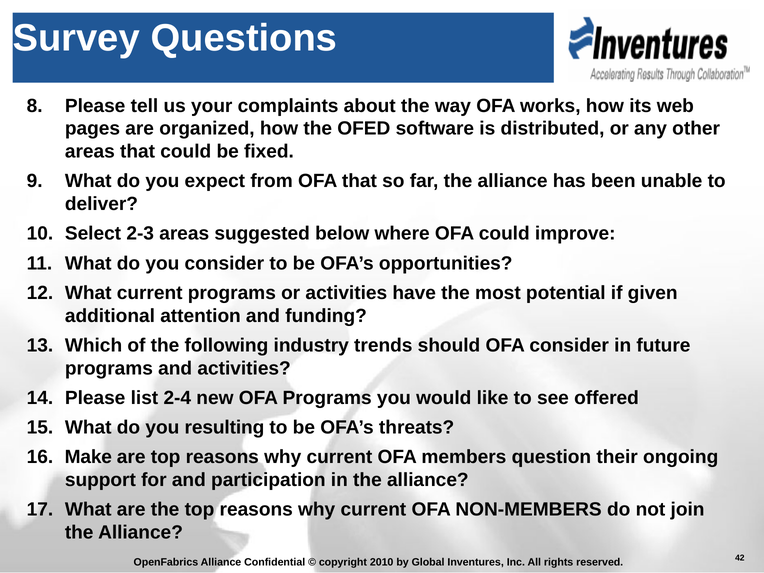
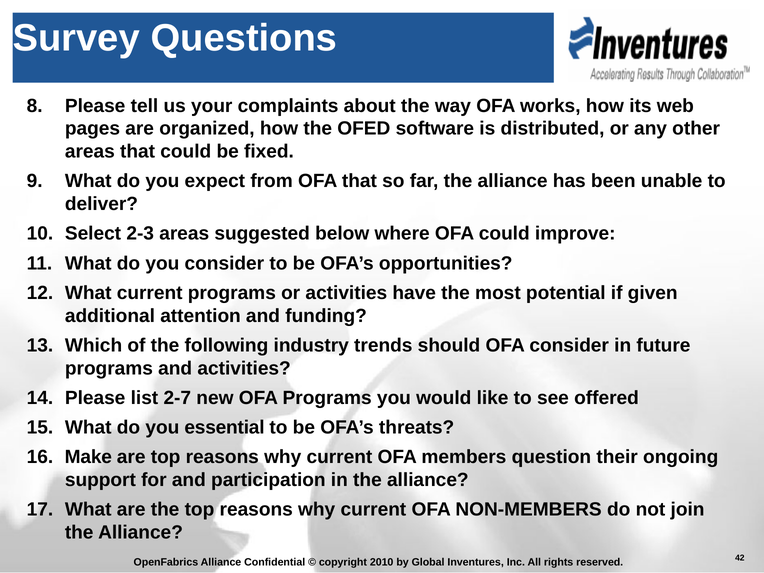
2-4: 2-4 -> 2-7
resulting: resulting -> essential
